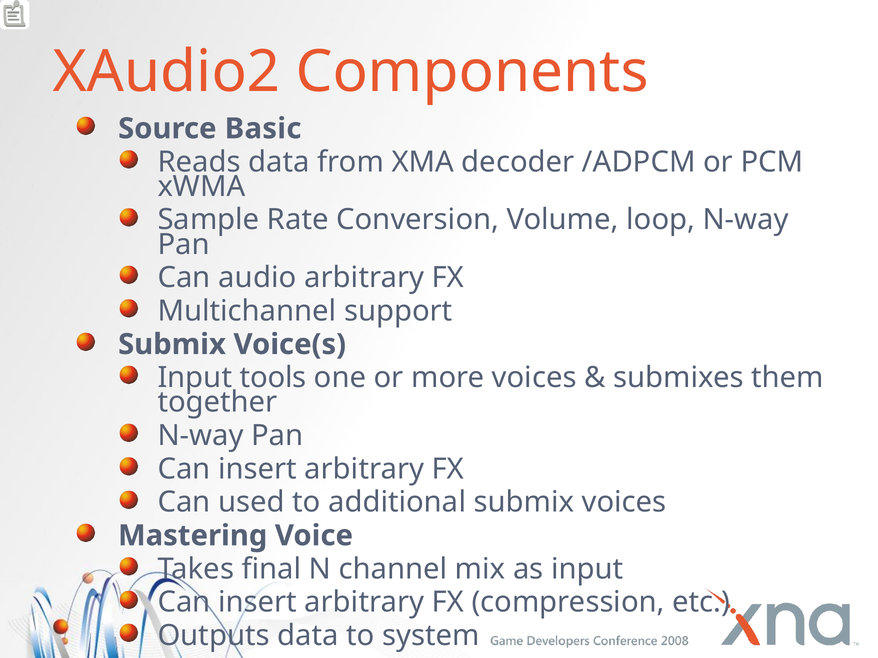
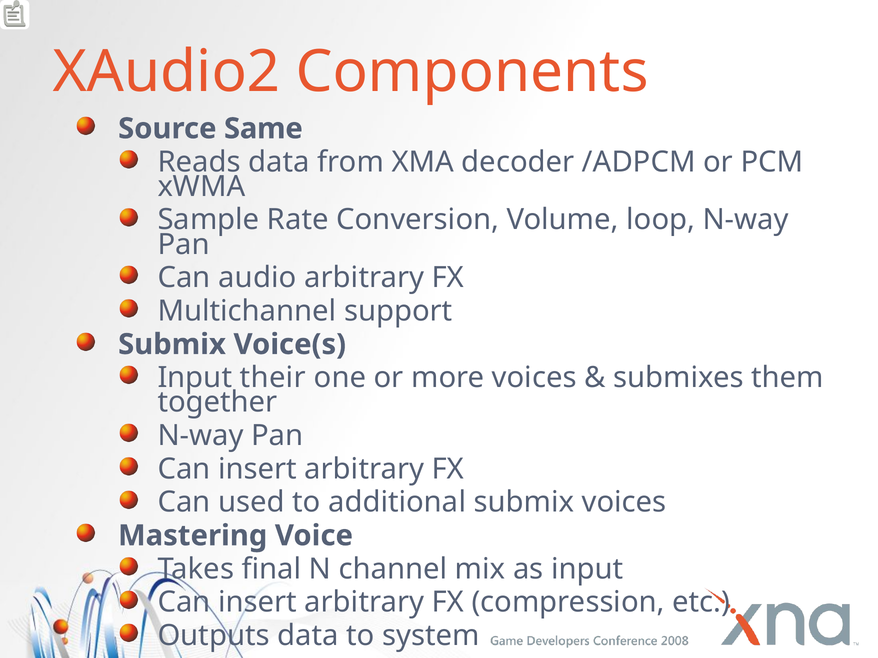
Basic: Basic -> Same
tools: tools -> their
